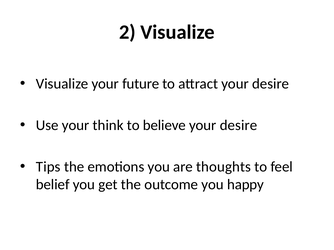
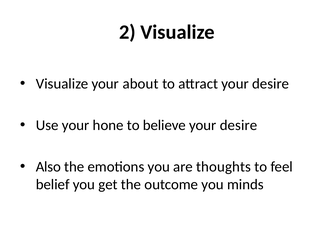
future: future -> about
think: think -> hone
Tips: Tips -> Also
happy: happy -> minds
